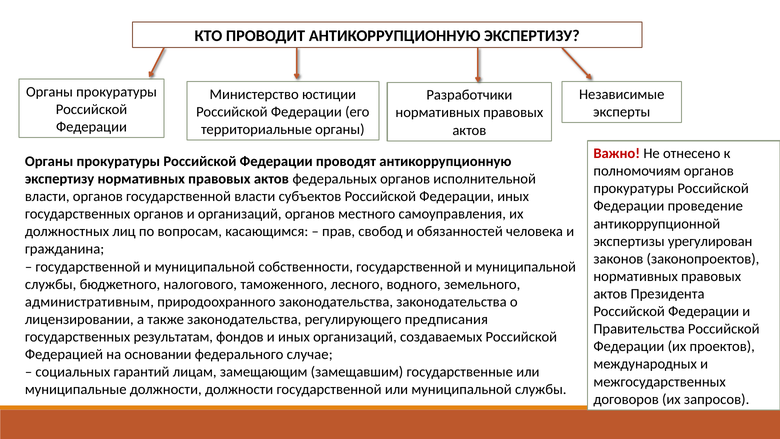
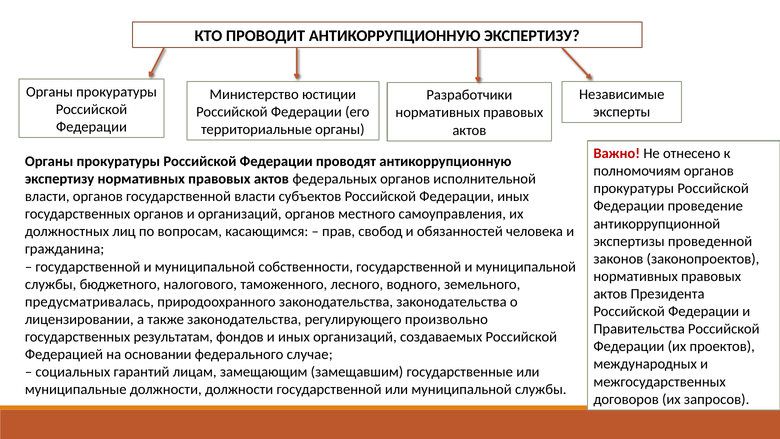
урегулирован: урегулирован -> проведенной
административным: административным -> предусматривалась
предписания: предписания -> произвольно
